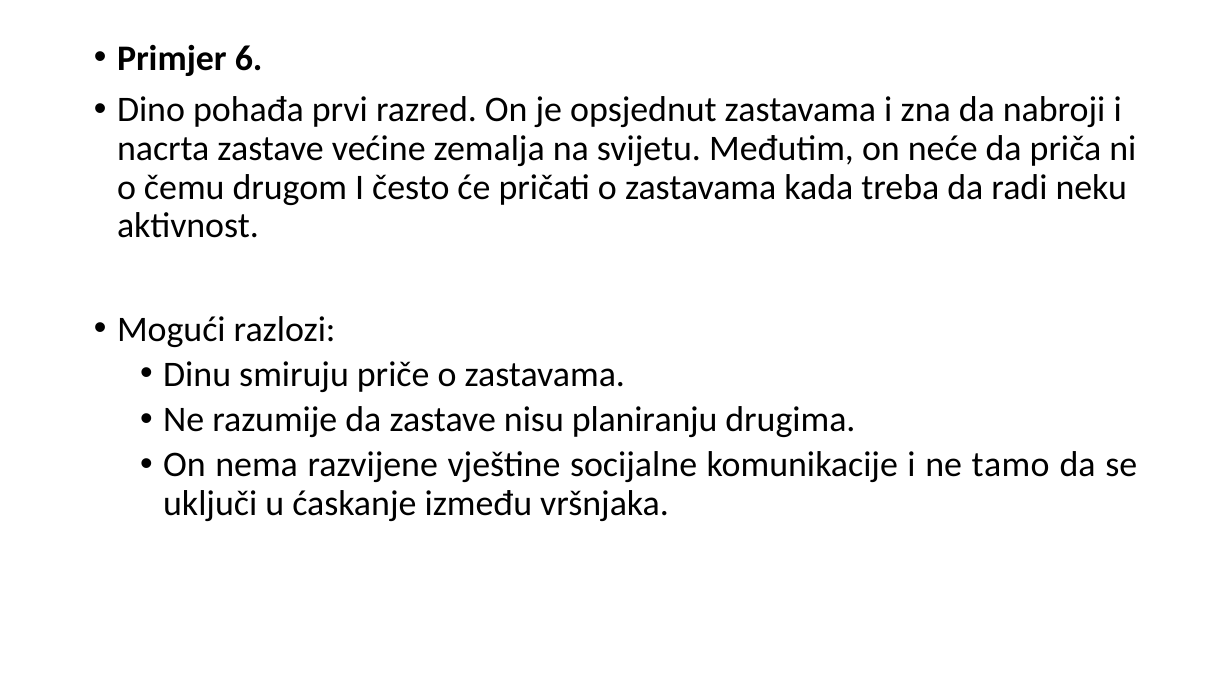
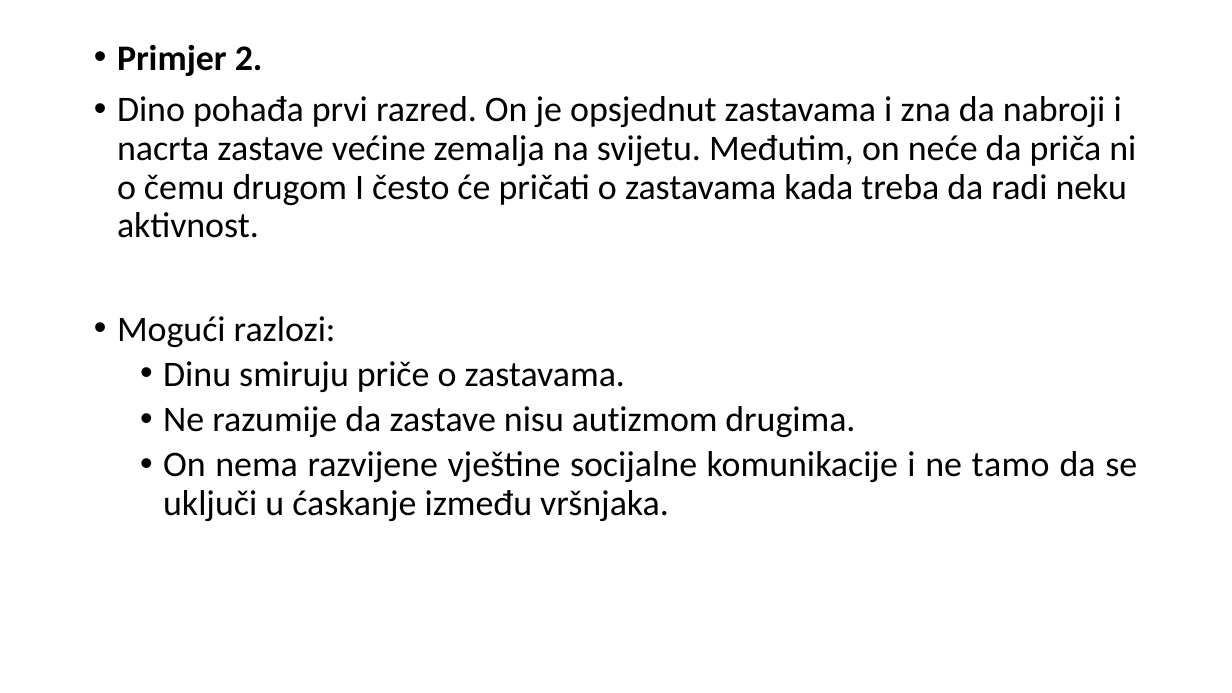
6: 6 -> 2
planiranju: planiranju -> autizmom
